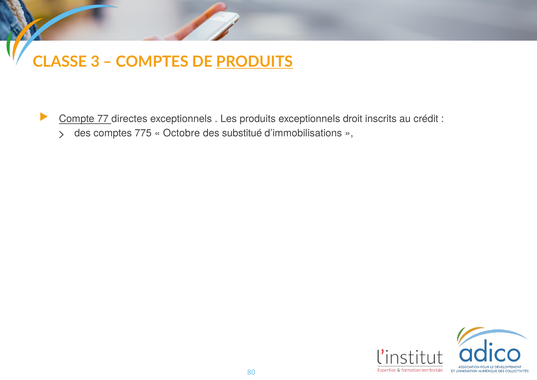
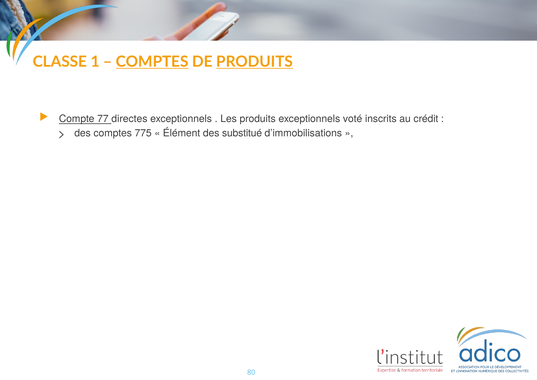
3: 3 -> 1
COMPTES at (152, 62) underline: none -> present
droit: droit -> voté
Octobre: Octobre -> Élément
